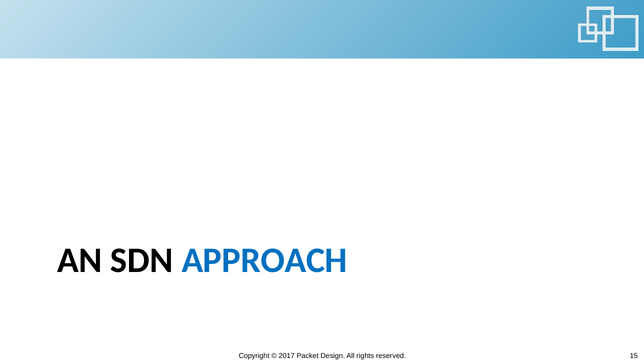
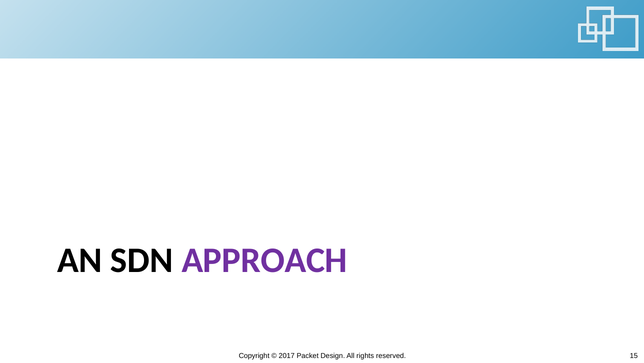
APPROACH colour: blue -> purple
